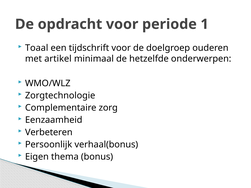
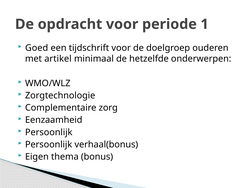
Toaal: Toaal -> Goed
Verbeteren at (49, 132): Verbeteren -> Persoonlijk
